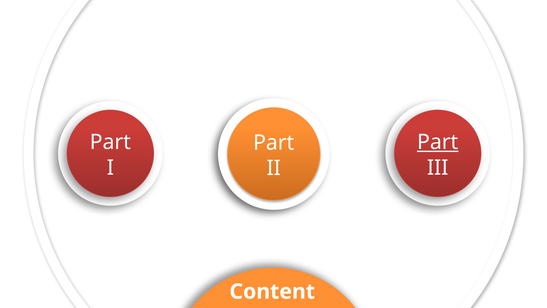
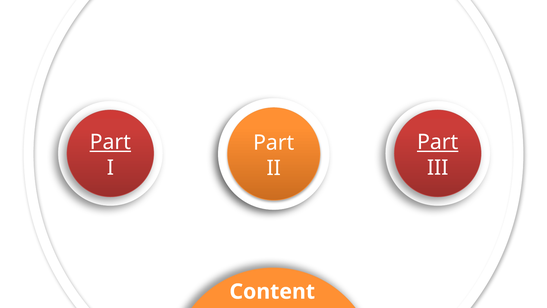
Part at (110, 142) underline: none -> present
